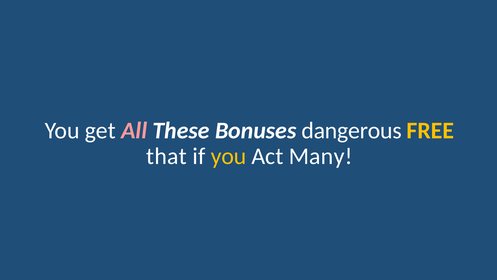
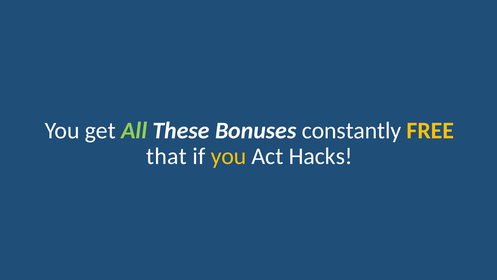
All colour: pink -> light green
dangerous: dangerous -> constantly
Many: Many -> Hacks
